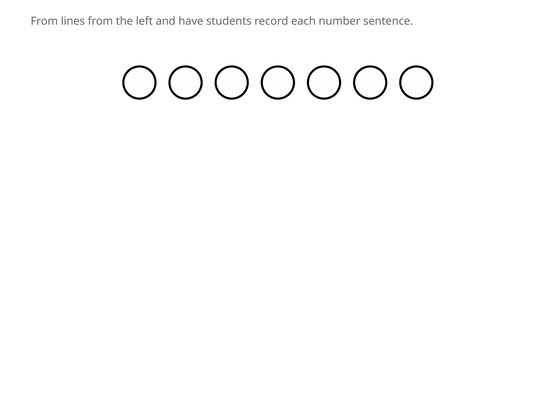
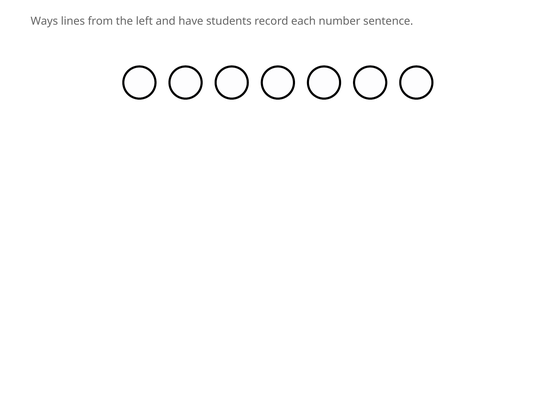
From at (44, 21): From -> Ways
